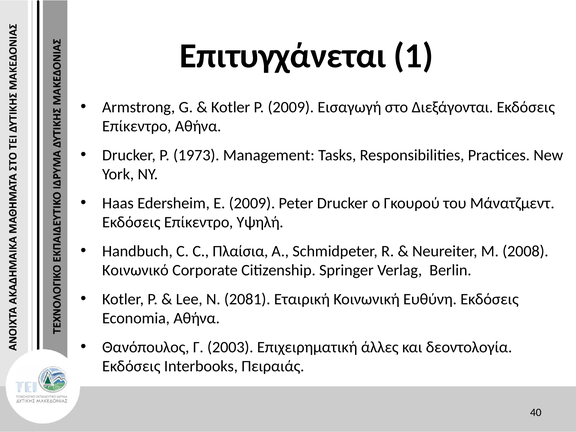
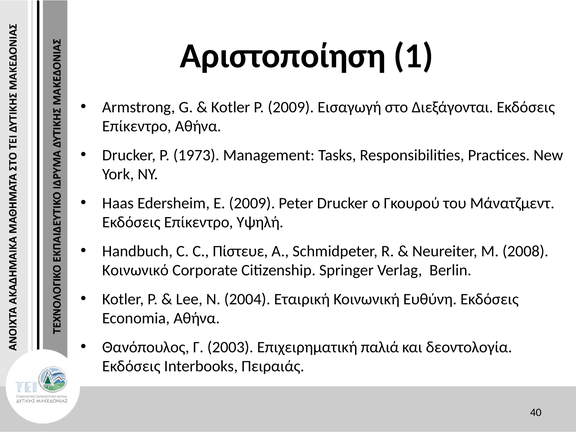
Επιτυγχάνεται: Επιτυγχάνεται -> Αριστοποίηση
Πλαίσια: Πλαίσια -> Πίστευε
2081: 2081 -> 2004
άλλες: άλλες -> παλιά
